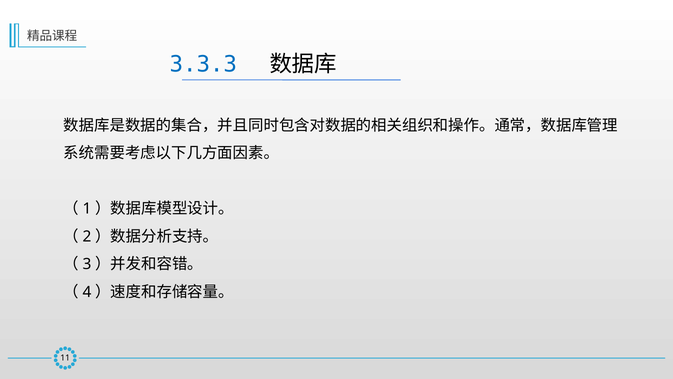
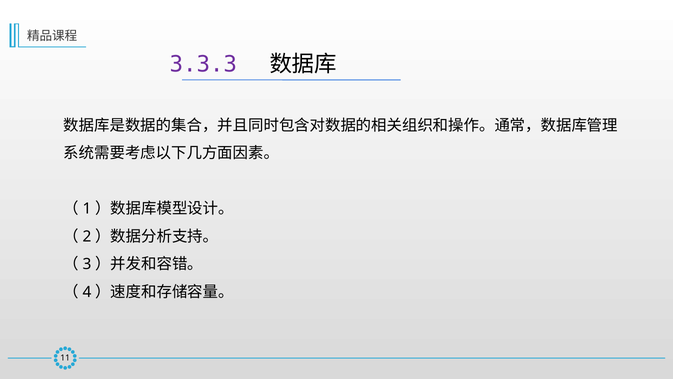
3.3.3 colour: blue -> purple
